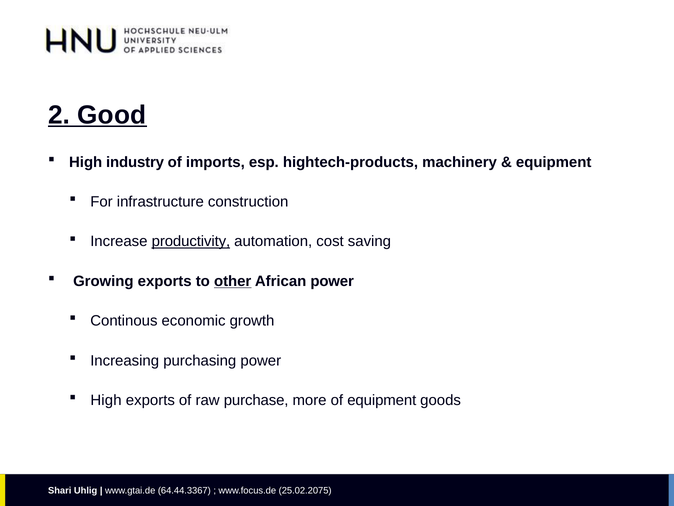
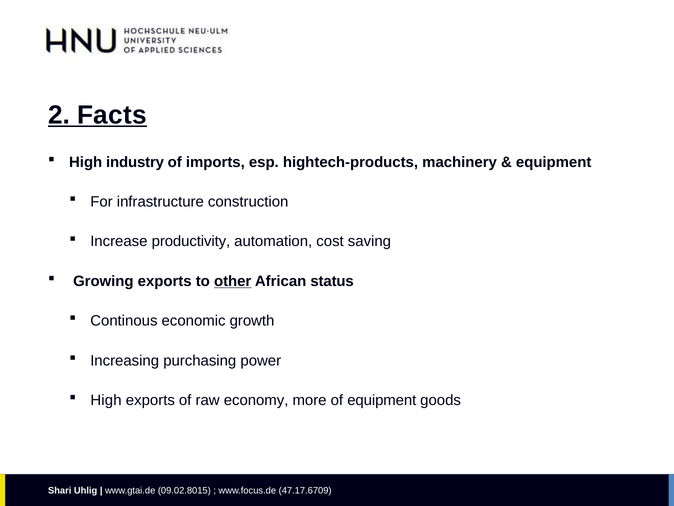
Good: Good -> Facts
productivity underline: present -> none
African power: power -> status
purchase: purchase -> economy
64.44.3367: 64.44.3367 -> 09.02.8015
25.02.2075: 25.02.2075 -> 47.17.6709
